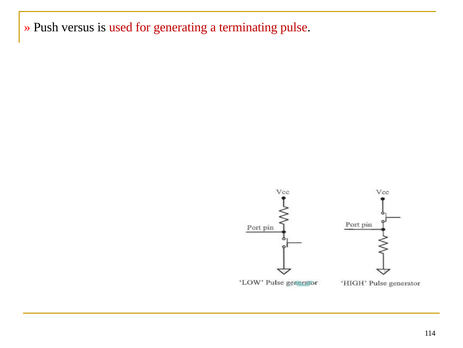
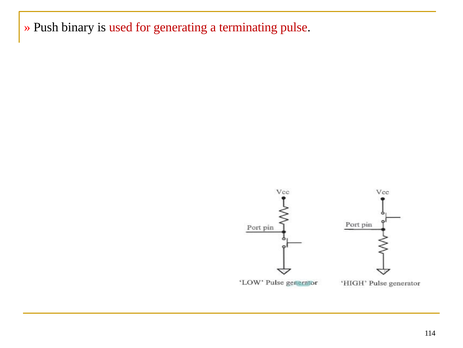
versus: versus -> binary
